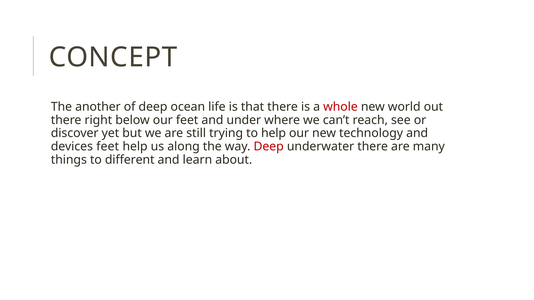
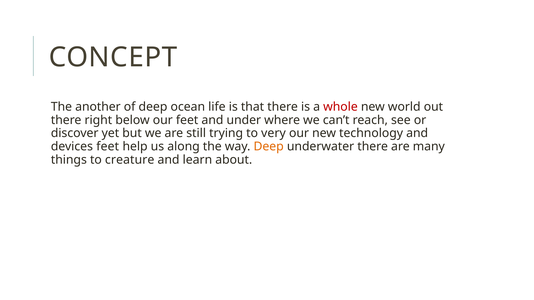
to help: help -> very
Deep at (269, 147) colour: red -> orange
different: different -> creature
